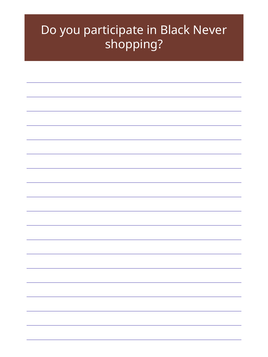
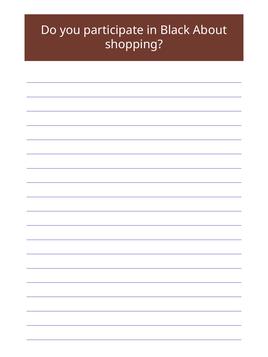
Never: Never -> About
